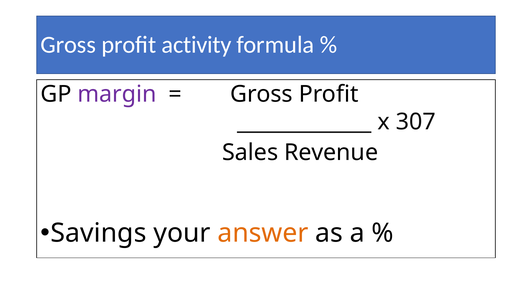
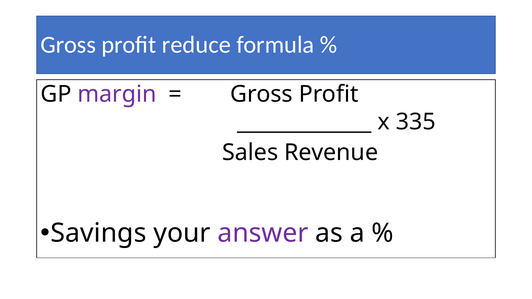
activity: activity -> reduce
307: 307 -> 335
answer colour: orange -> purple
